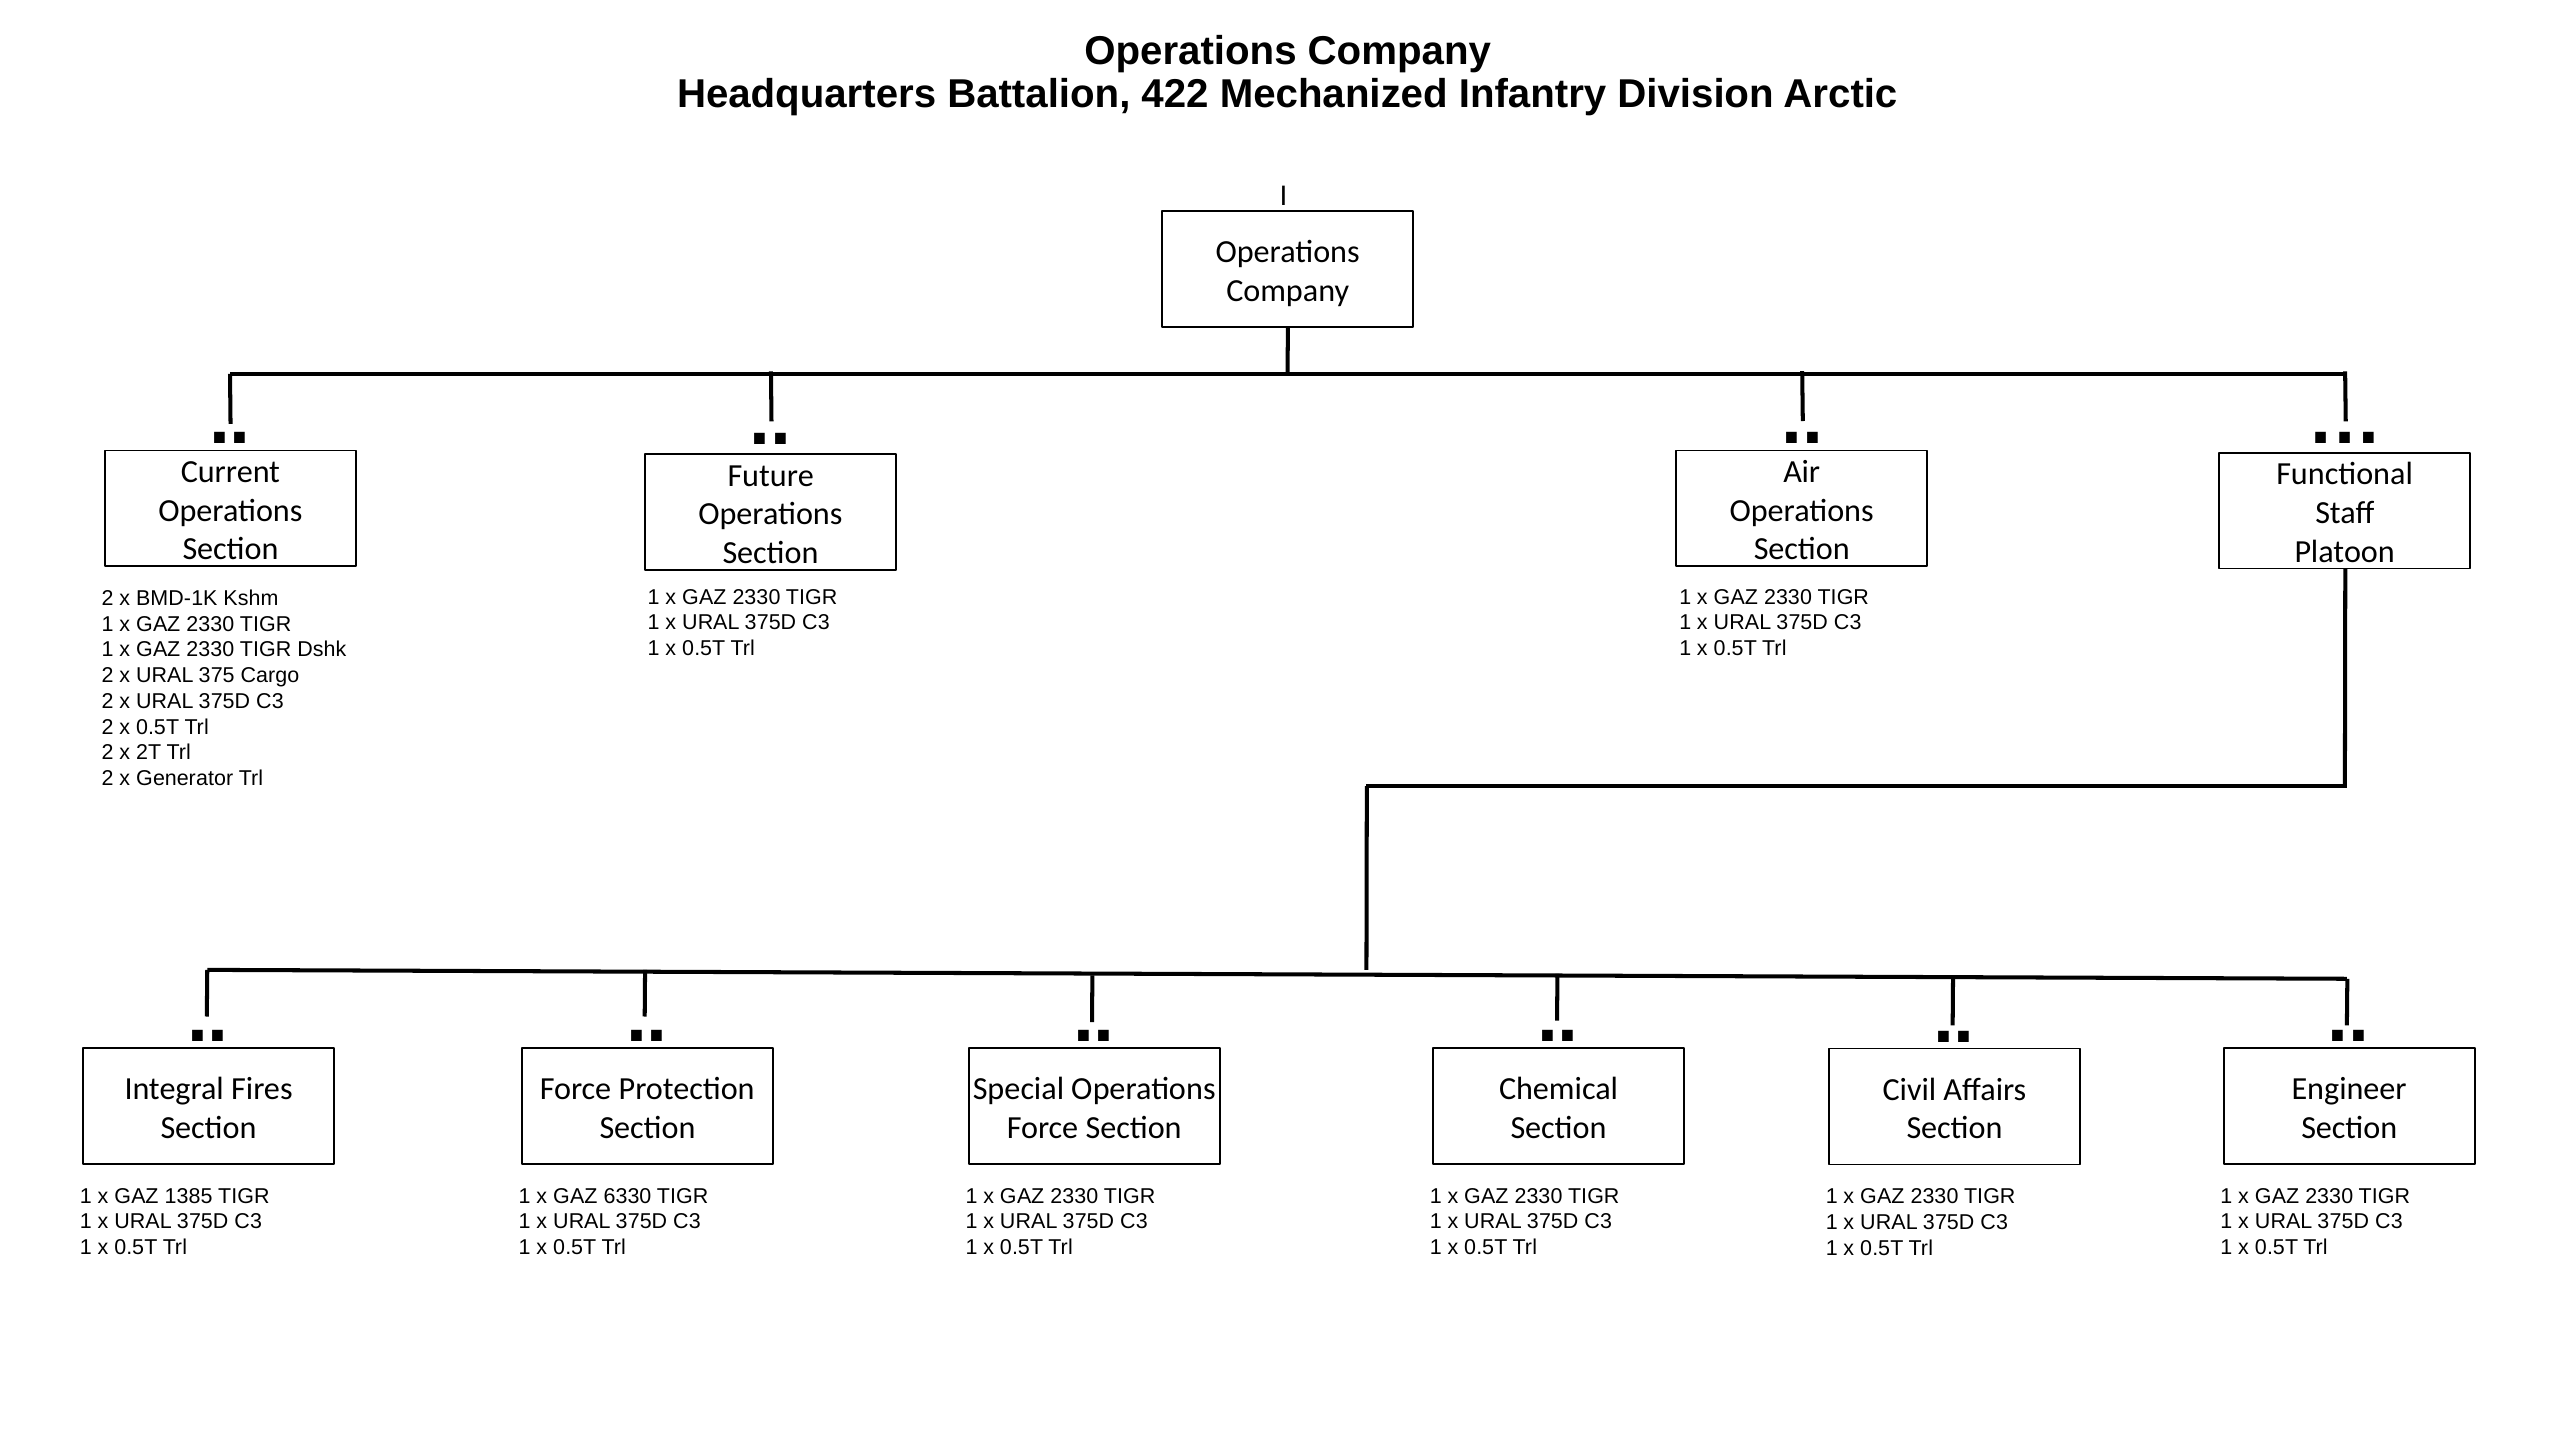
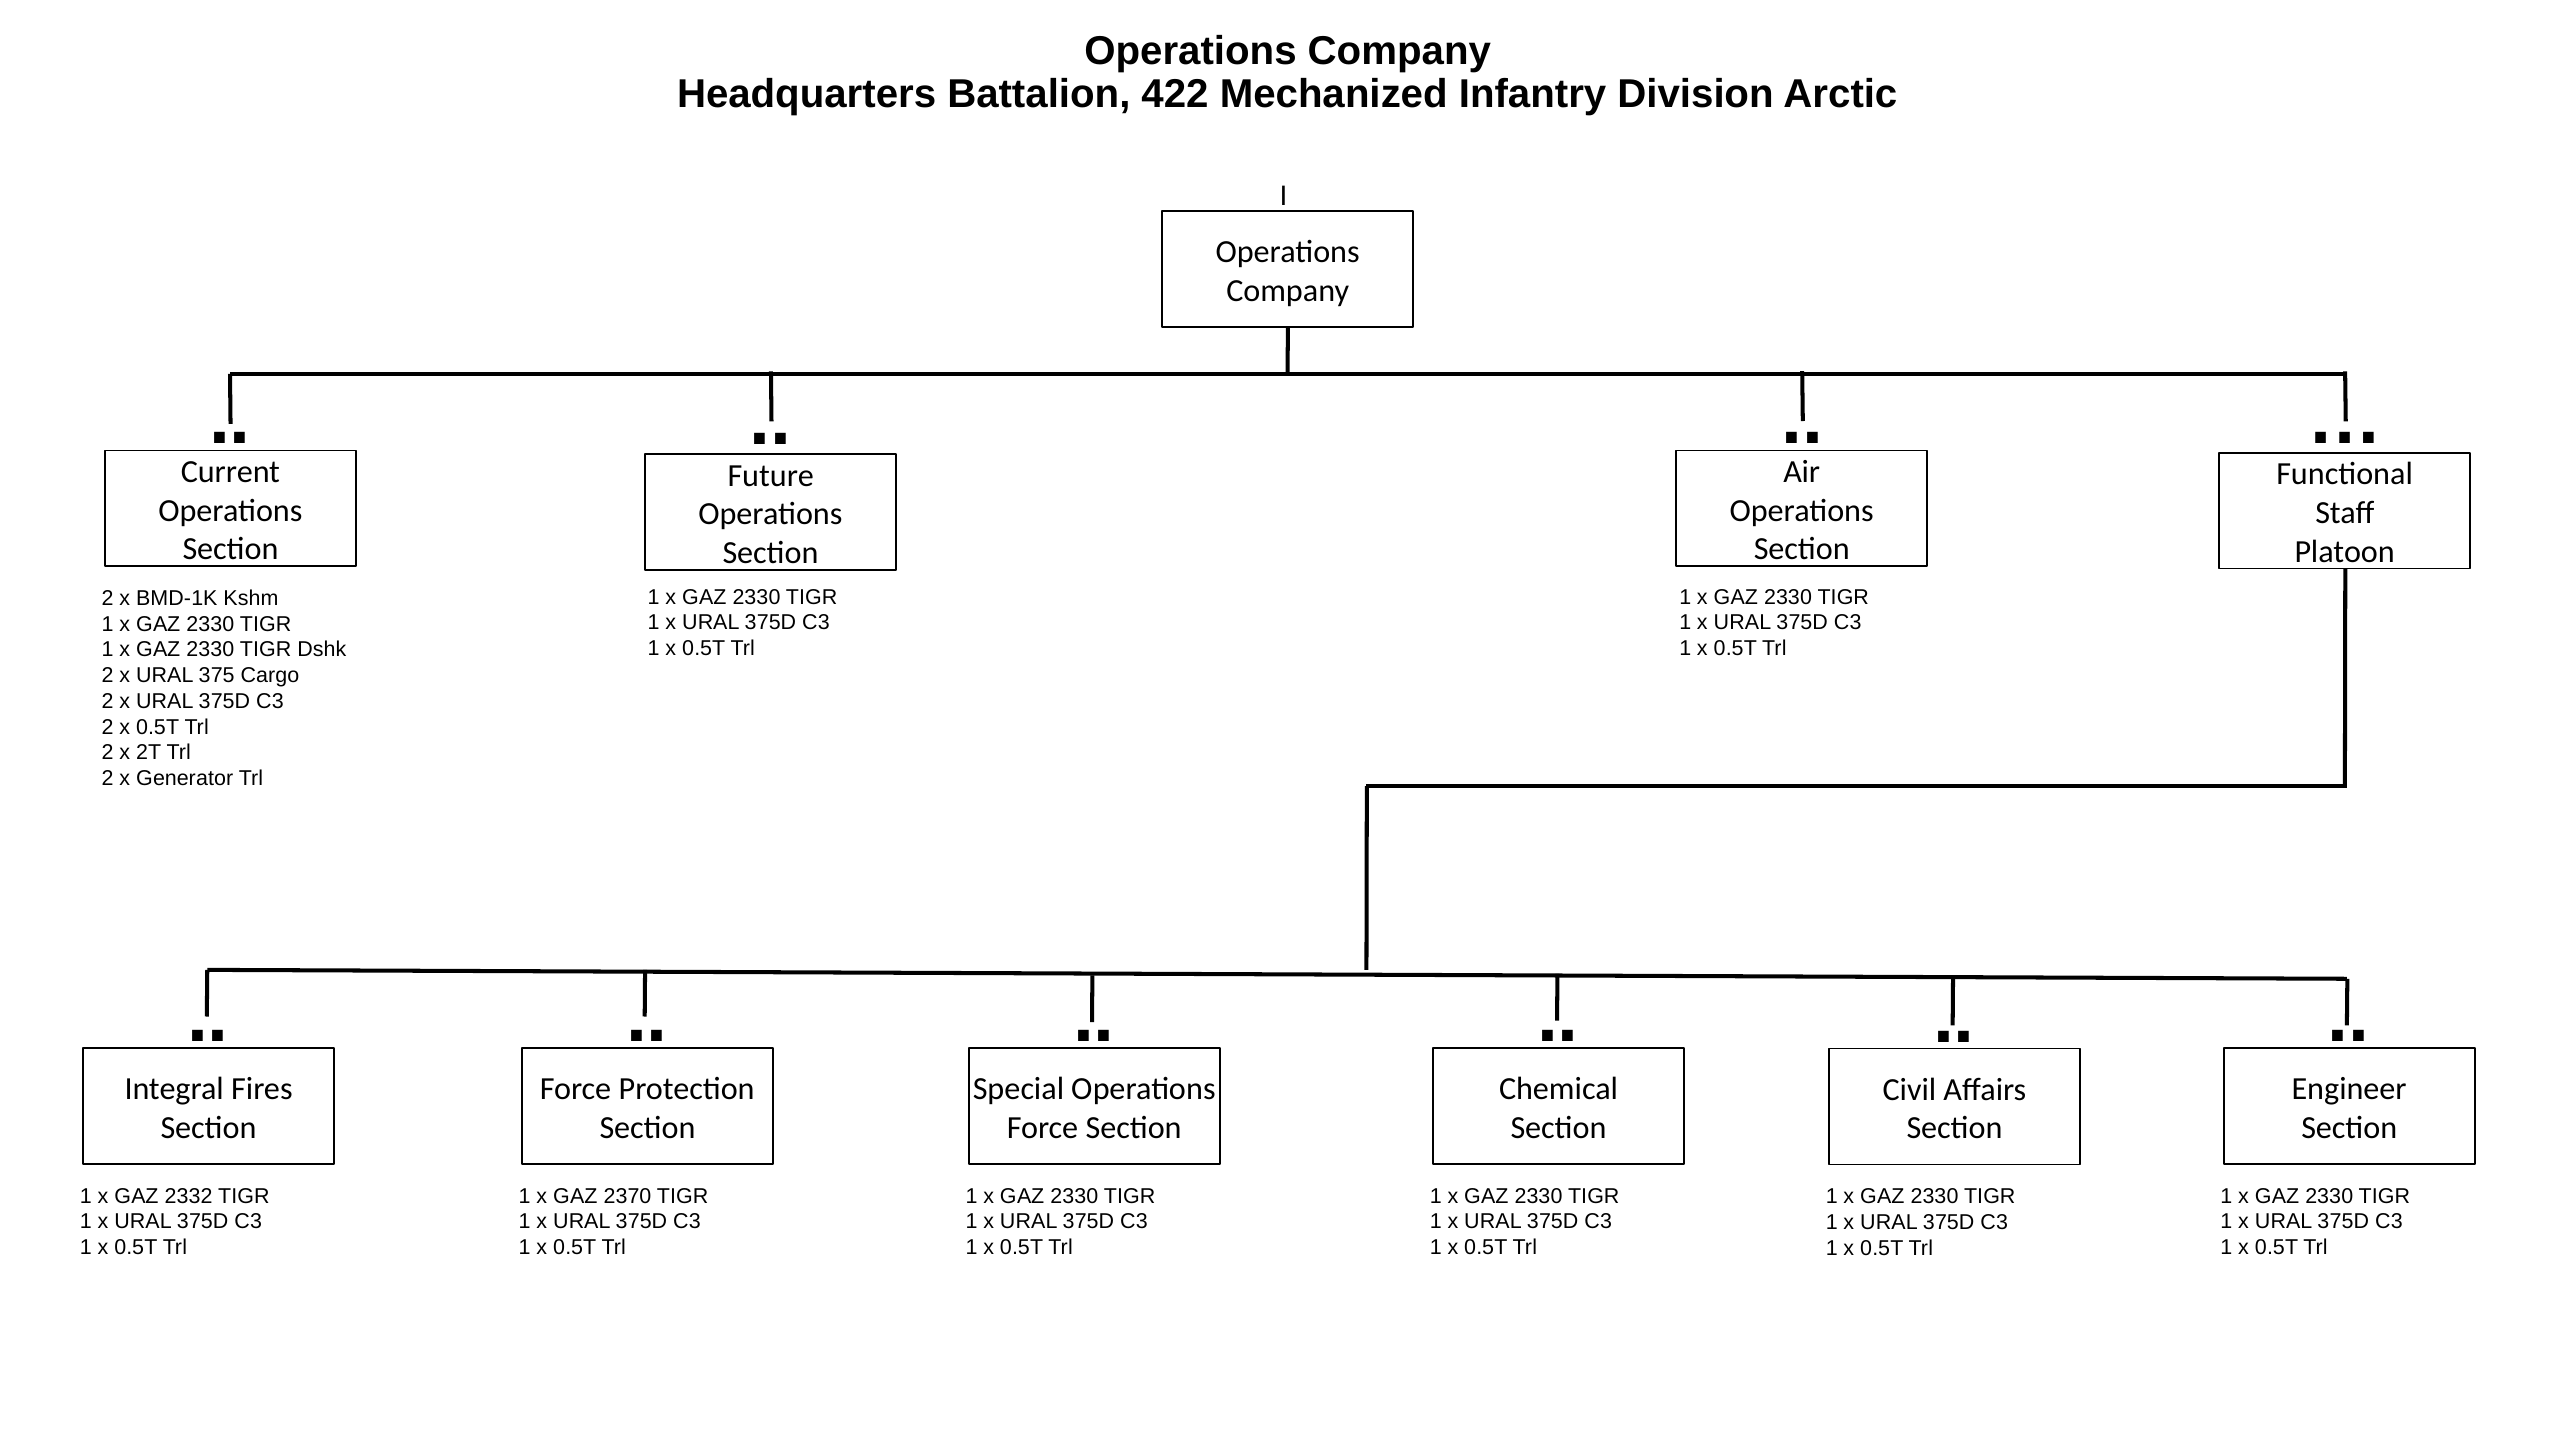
1385: 1385 -> 2332
6330: 6330 -> 2370
